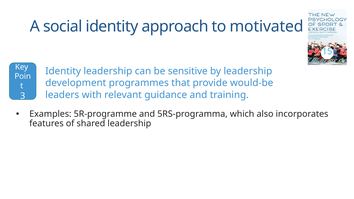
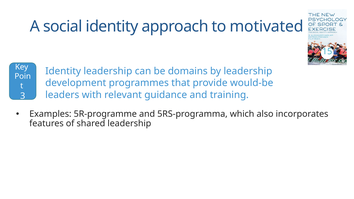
sensitive: sensitive -> domains
